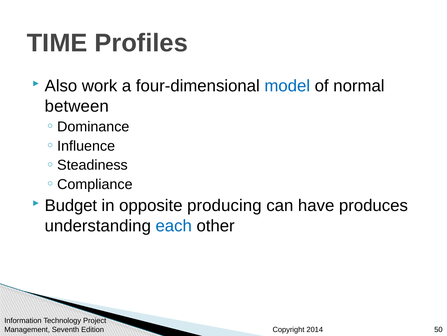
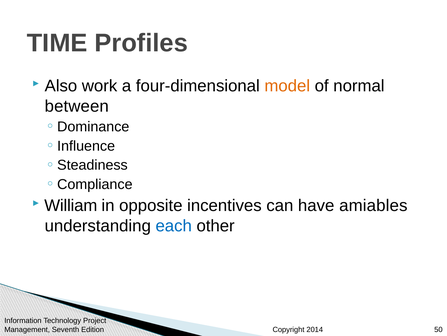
model colour: blue -> orange
Budget: Budget -> William
producing: producing -> incentives
produces: produces -> amiables
